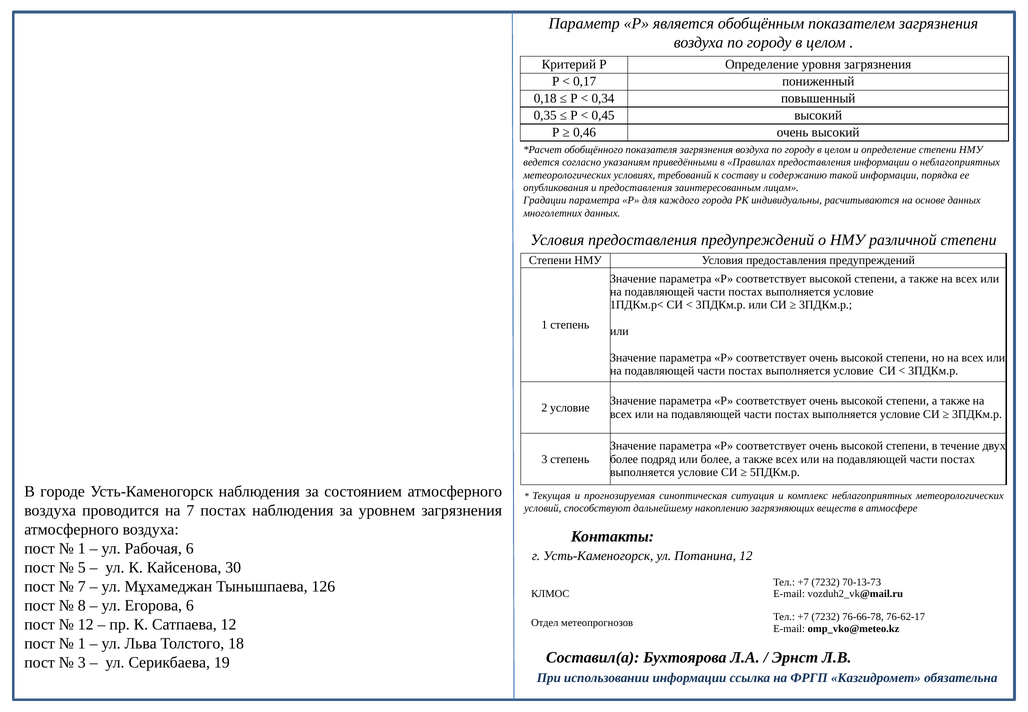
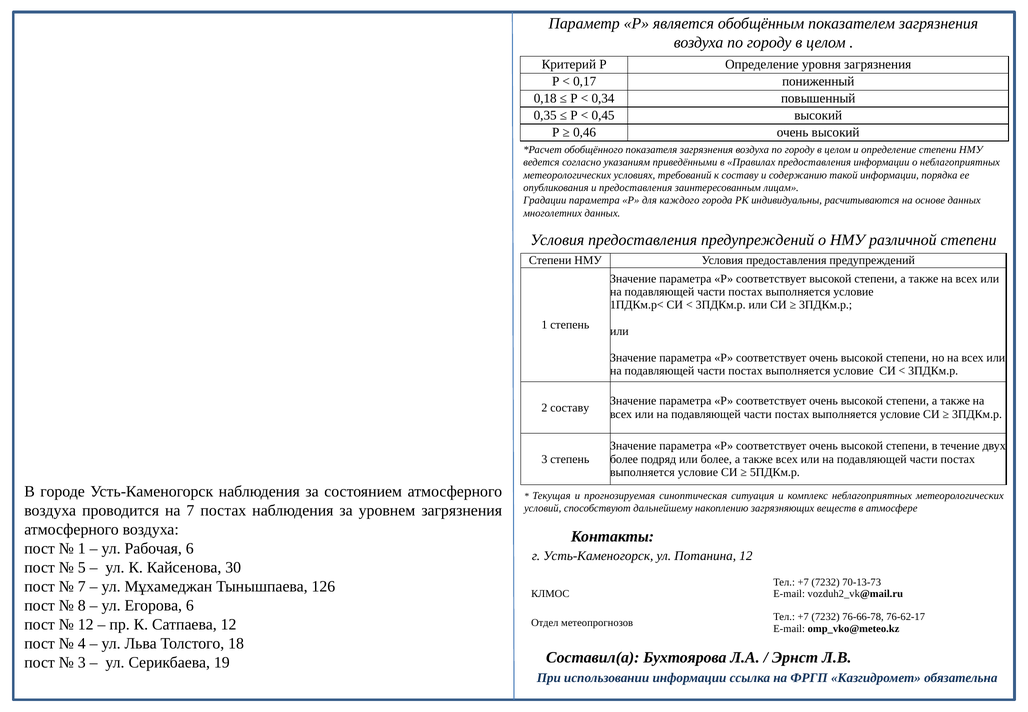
2 условие: условие -> составу
1 at (82, 643): 1 -> 4
